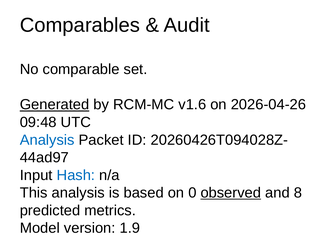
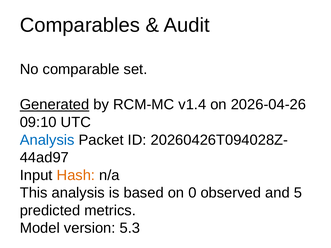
v1.6: v1.6 -> v1.4
09:48: 09:48 -> 09:10
Hash colour: blue -> orange
observed underline: present -> none
8: 8 -> 5
1.9: 1.9 -> 5.3
